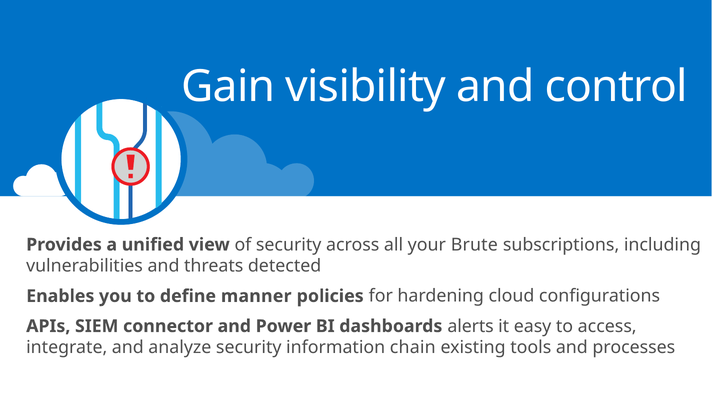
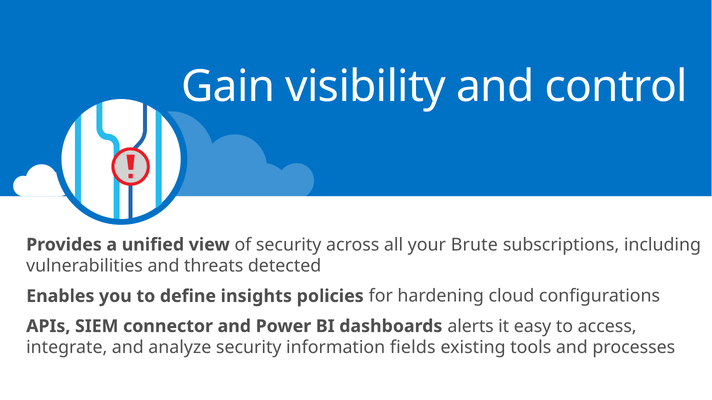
manner: manner -> insights
chain: chain -> fields
